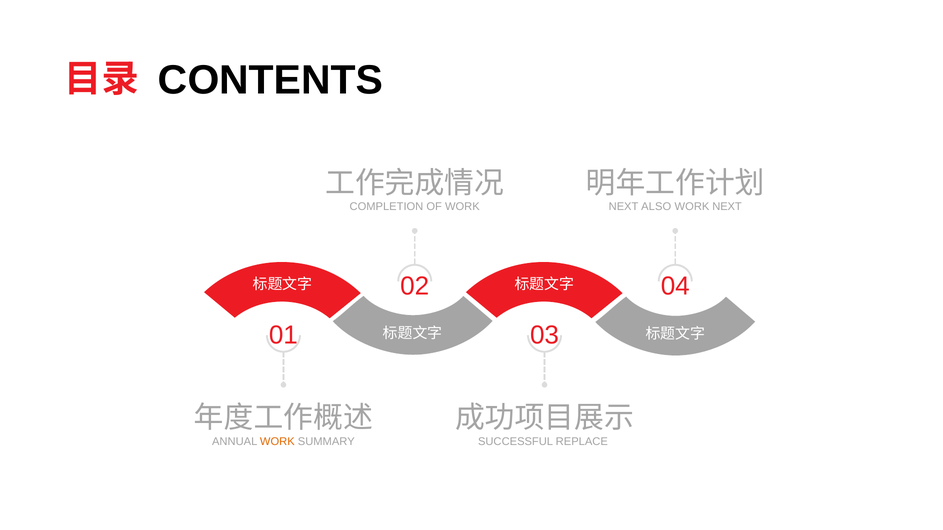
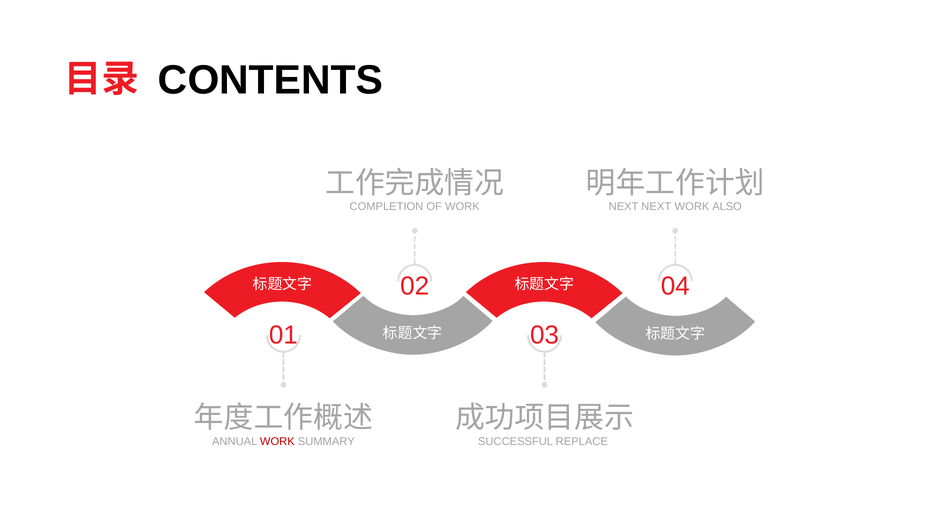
NEXT ALSO: ALSO -> NEXT
WORK NEXT: NEXT -> ALSO
WORK at (277, 442) colour: orange -> red
